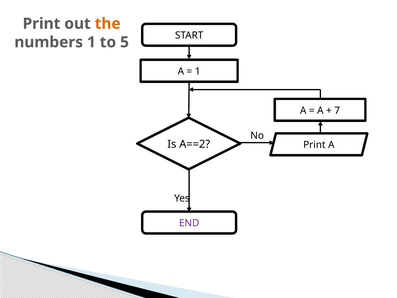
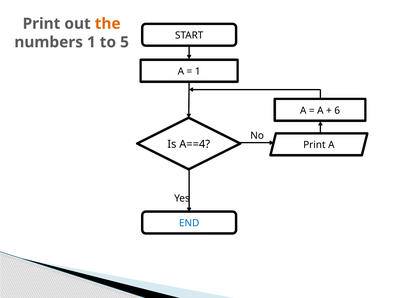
7: 7 -> 6
A==2: A==2 -> A==4
END colour: purple -> blue
